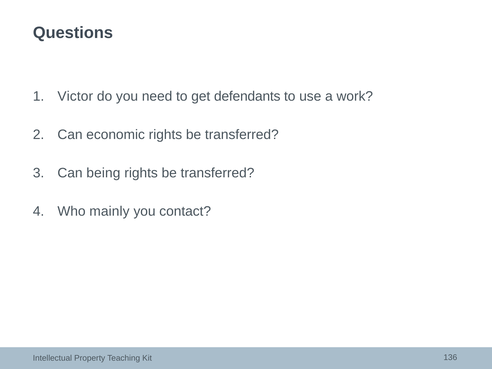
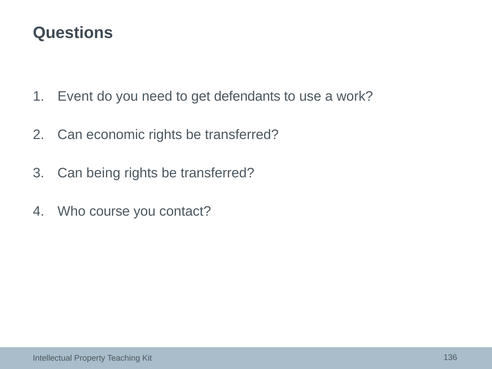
Victor: Victor -> Event
mainly: mainly -> course
